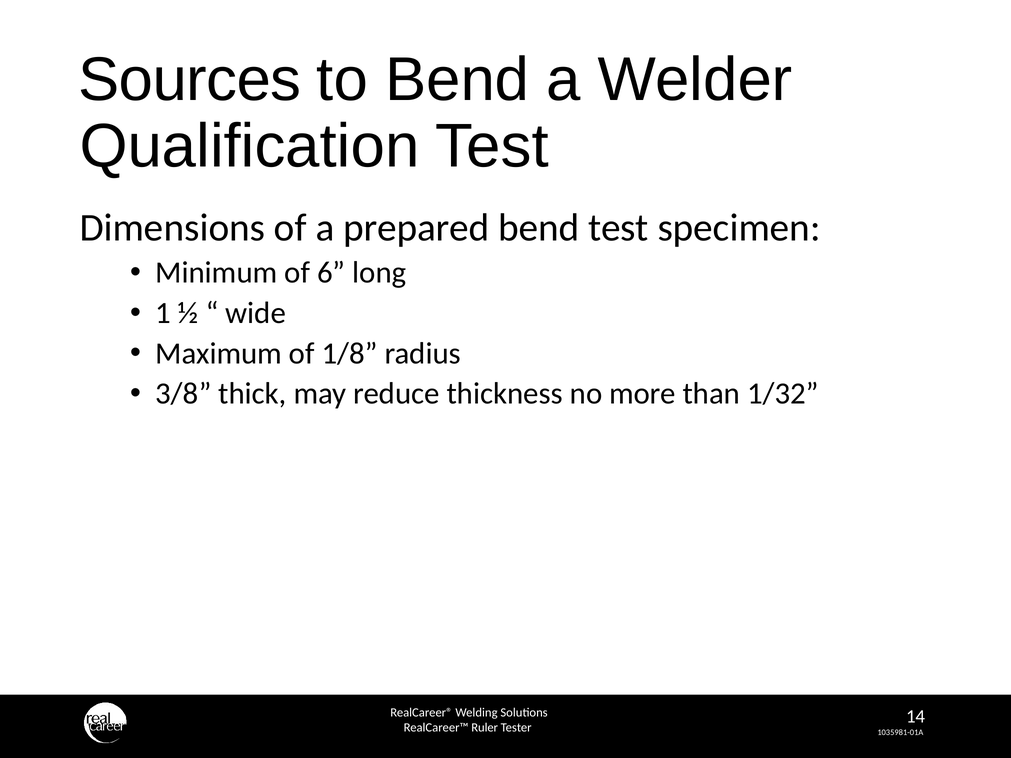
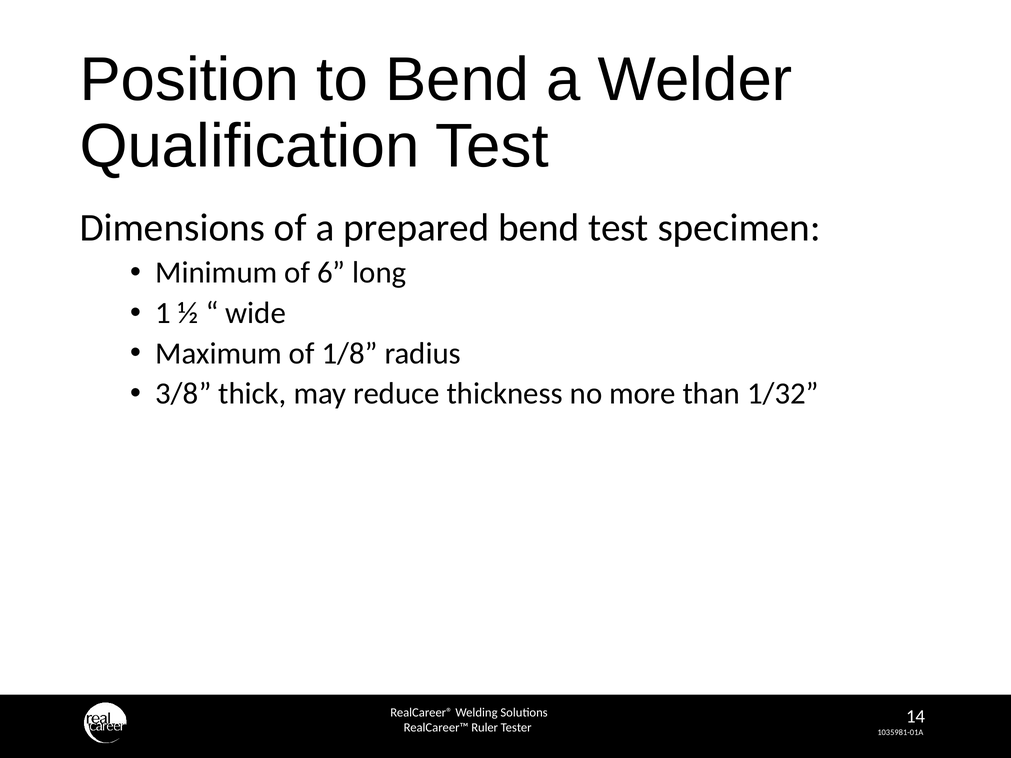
Sources: Sources -> Position
